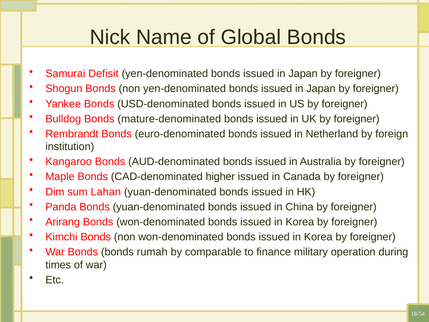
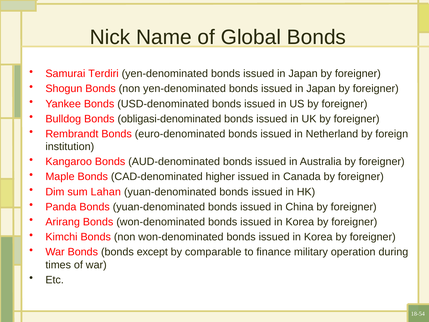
Defisit: Defisit -> Terdiri
mature-denominated: mature-denominated -> obligasi-denominated
rumah: rumah -> except
